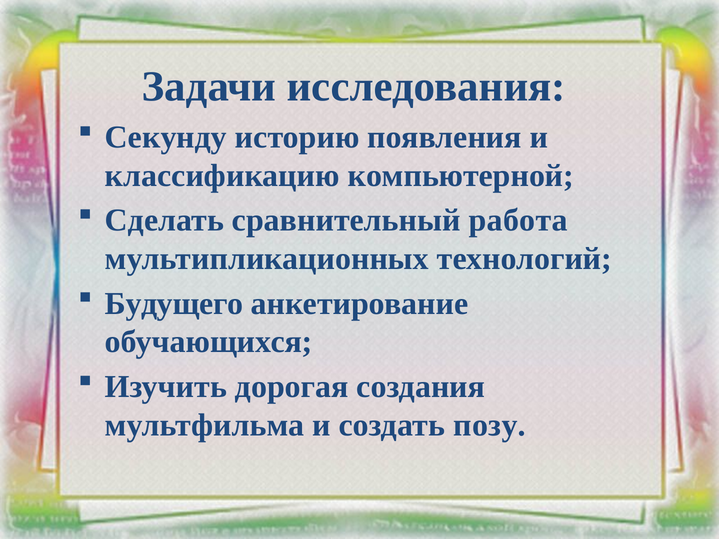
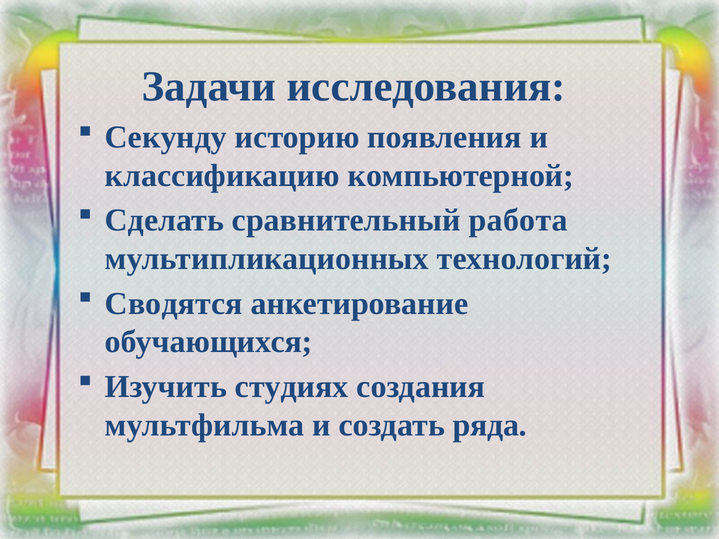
Будущего: Будущего -> Сводятся
дорогая: дорогая -> студиях
позу: позу -> ряда
